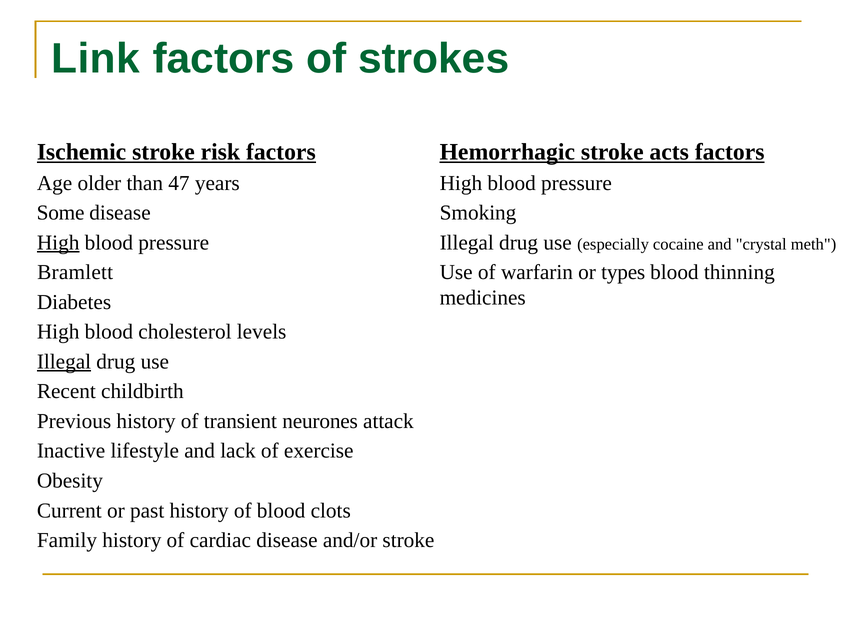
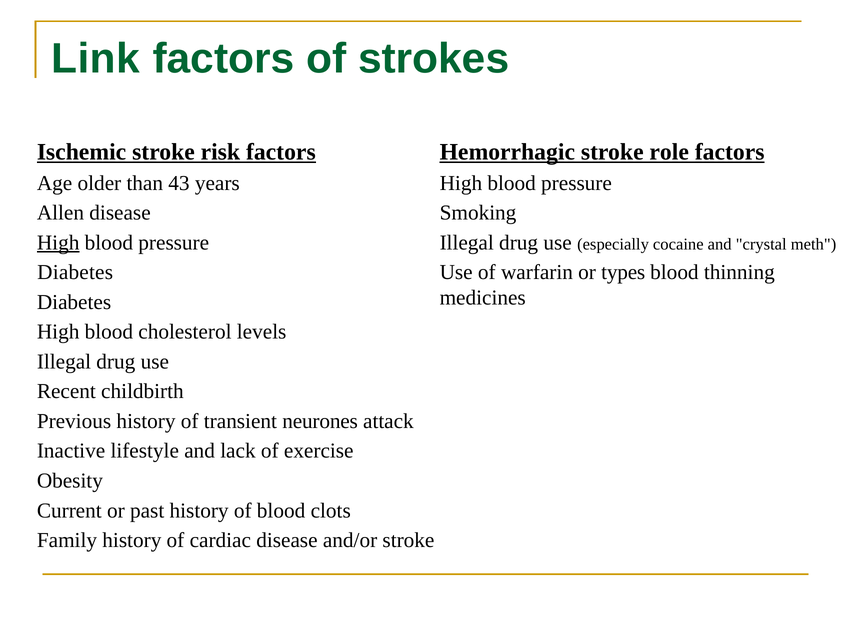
acts: acts -> role
47: 47 -> 43
Some: Some -> Allen
Bramlett at (75, 272): Bramlett -> Diabetes
Illegal at (64, 362) underline: present -> none
